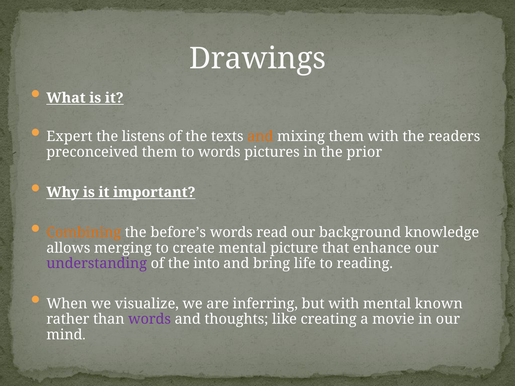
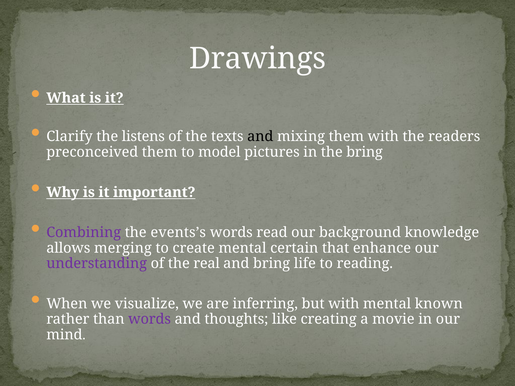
Expert: Expert -> Clarify
and at (260, 137) colour: orange -> black
to words: words -> model
the prior: prior -> bring
Combining colour: orange -> purple
before’s: before’s -> events’s
picture: picture -> certain
into: into -> real
